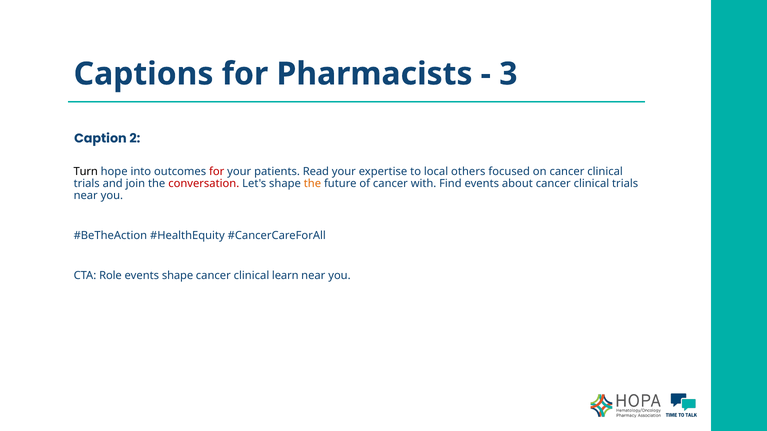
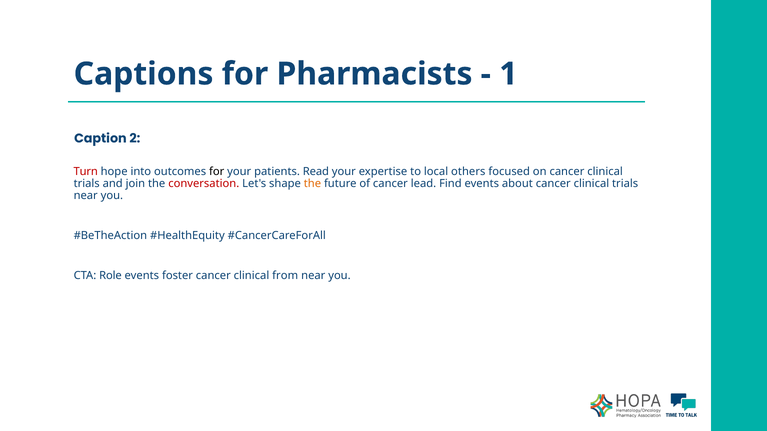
3: 3 -> 1
Turn colour: black -> red
for at (217, 172) colour: red -> black
with: with -> lead
events shape: shape -> foster
learn: learn -> from
